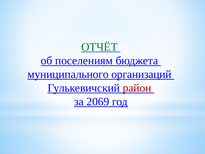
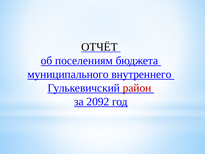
ОТЧЁТ colour: green -> black
организаций: организаций -> внутреннего
2069: 2069 -> 2092
